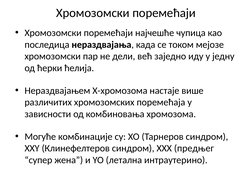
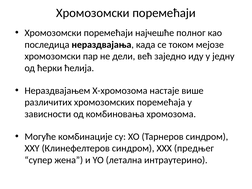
чупица: чупица -> полног
